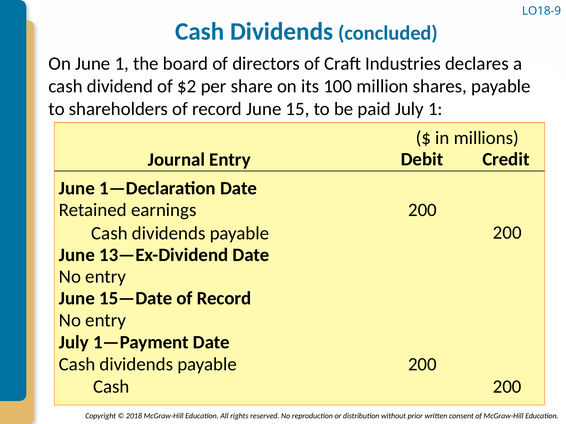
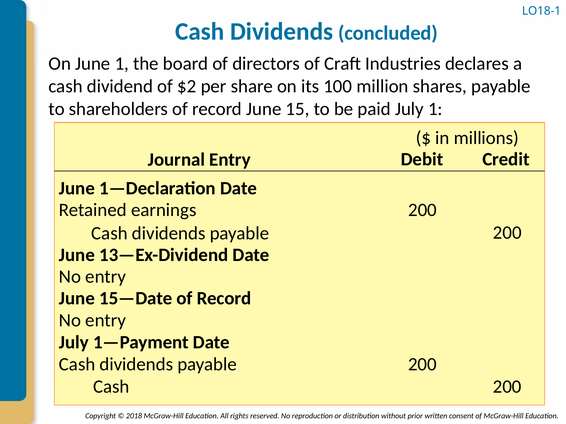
LO18-9: LO18-9 -> LO18-1
